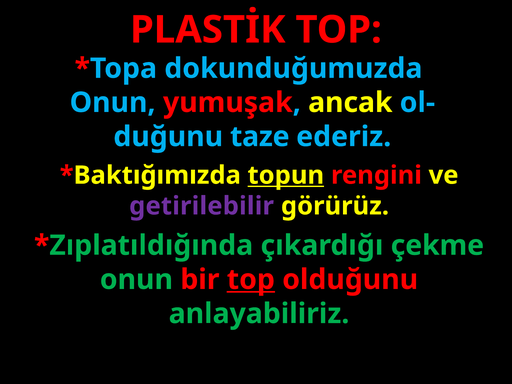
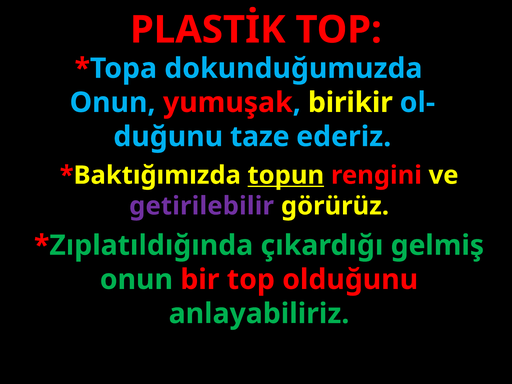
ancak: ancak -> birikir
çekme: çekme -> gelmiş
top at (251, 280) underline: present -> none
